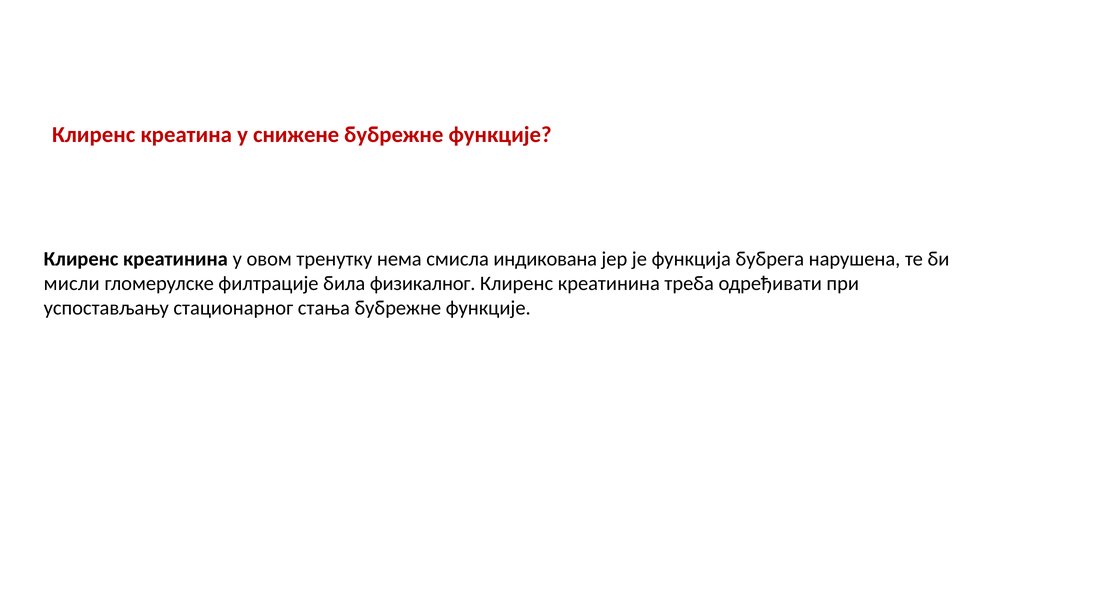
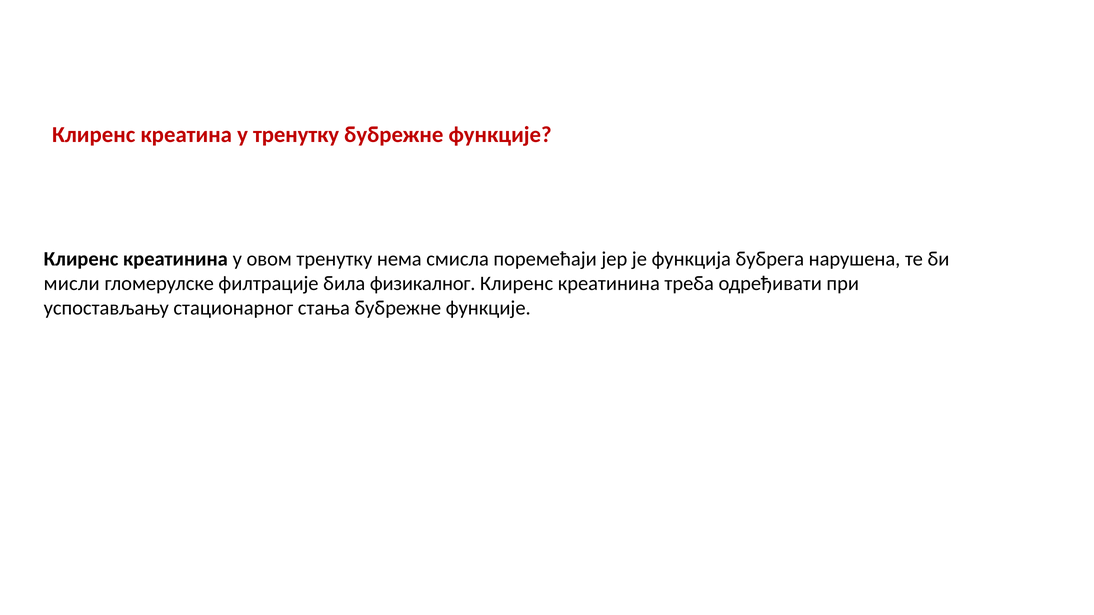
у снижене: снижене -> тренутку
индикована: индикована -> поремећаји
